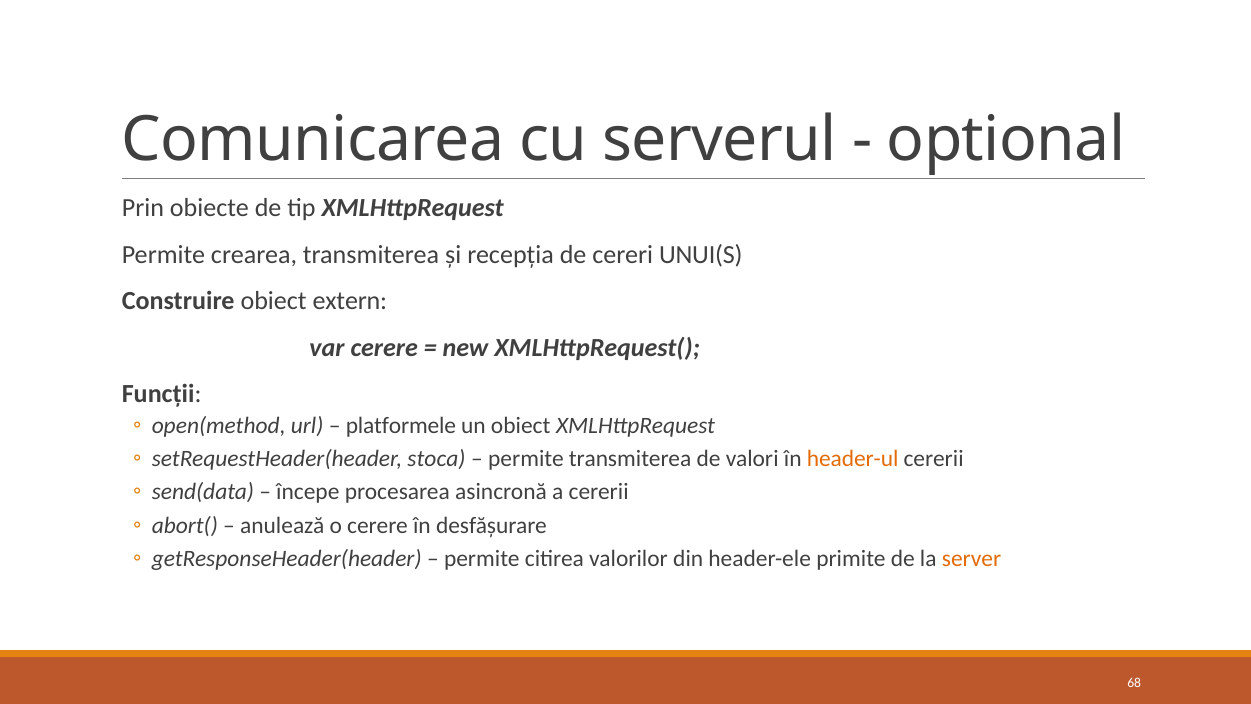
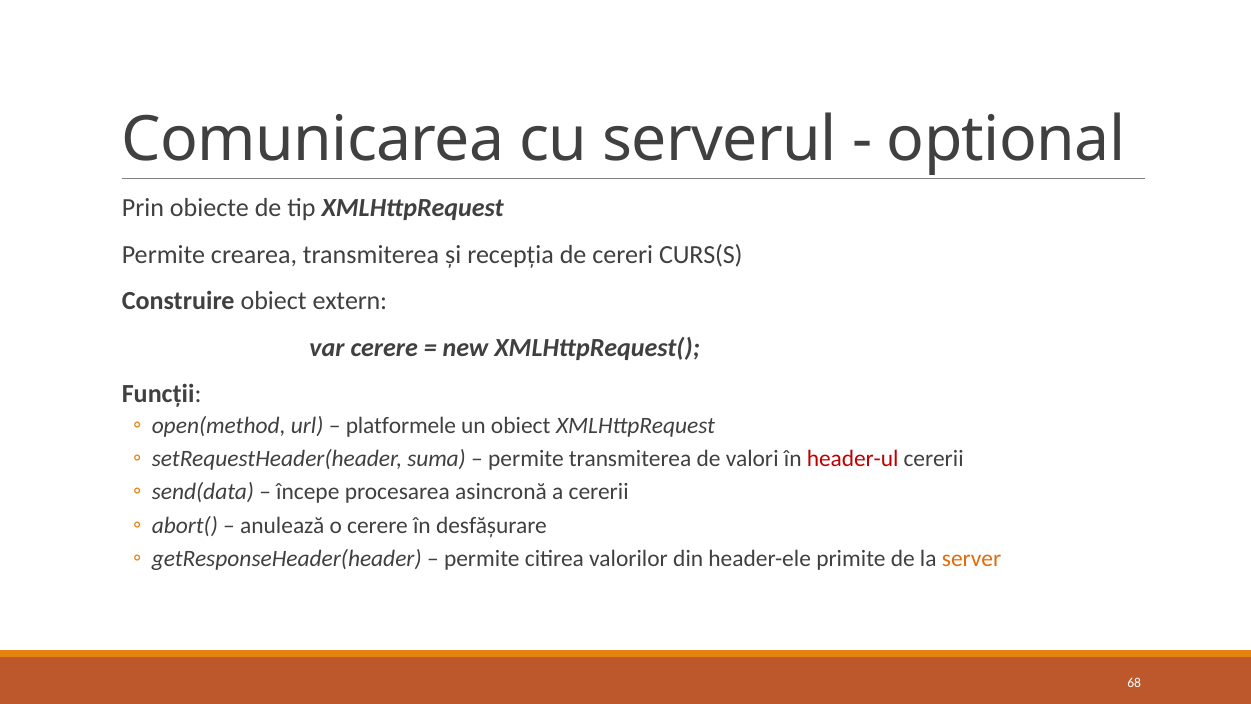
UNUI(S: UNUI(S -> CURS(S
stoca: stoca -> suma
header-ul colour: orange -> red
